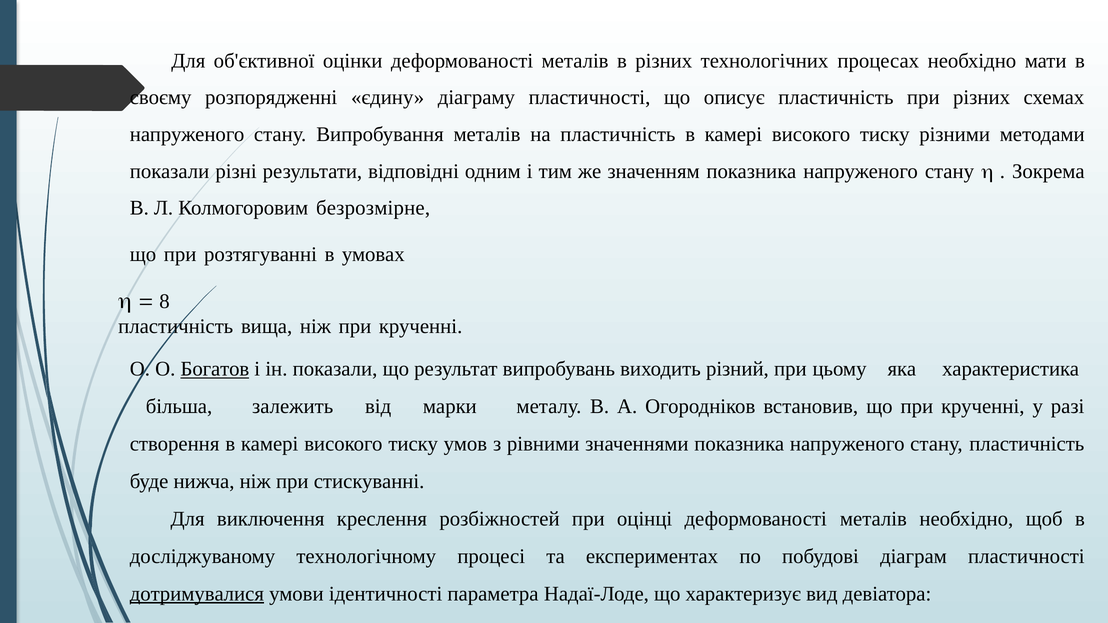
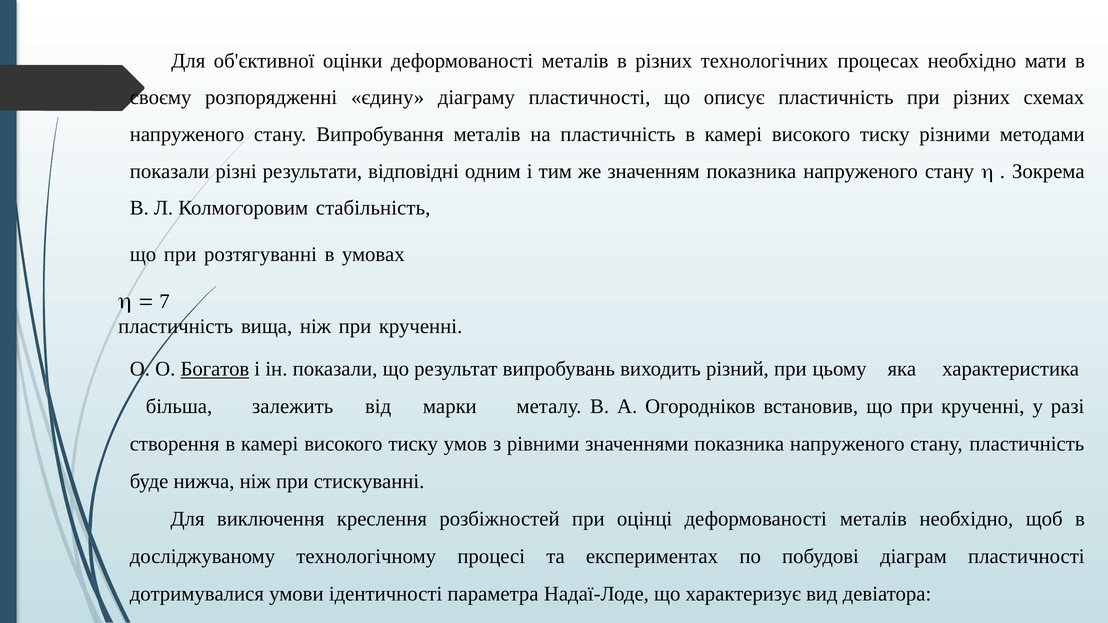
безрозмірне: безрозмірне -> стабільність
8: 8 -> 7
дотримувалися underline: present -> none
